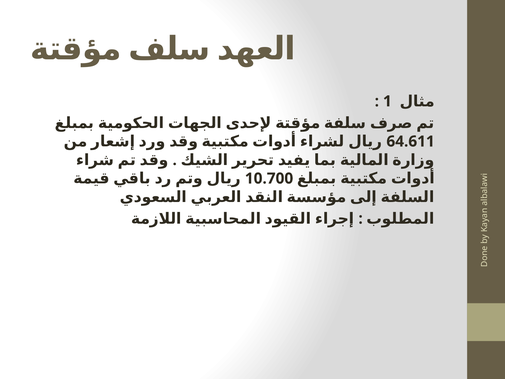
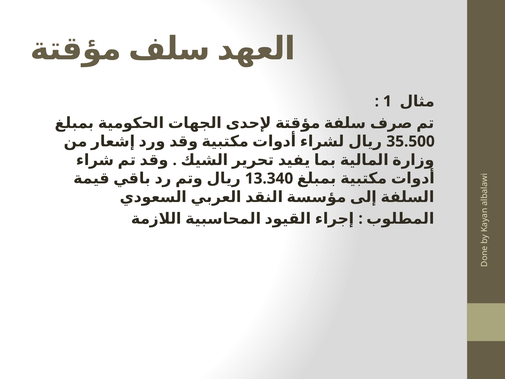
64.611: 64.611 -> 35.500
10.700: 10.700 -> 13.340
